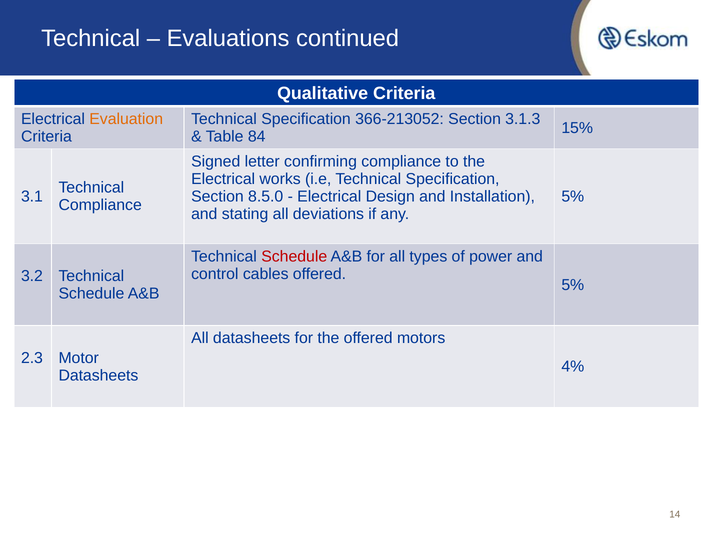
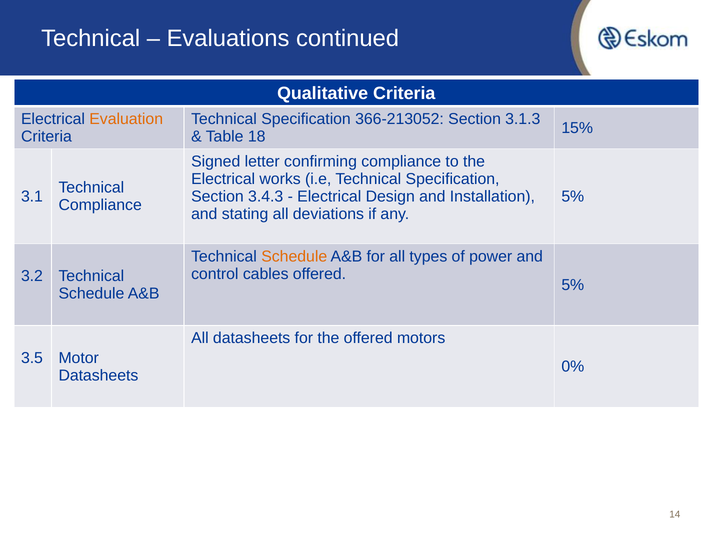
84: 84 -> 18
8.5.0: 8.5.0 -> 3.4.3
Schedule at (294, 257) colour: red -> orange
2.3: 2.3 -> 3.5
4%: 4% -> 0%
